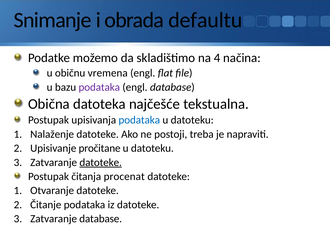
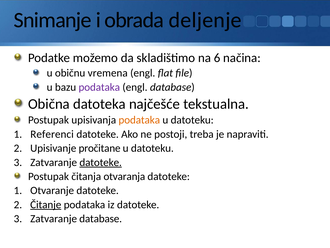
defaultu: defaultu -> deljenje
4: 4 -> 6
podataka at (139, 120) colour: blue -> orange
Nalaženje: Nalaženje -> Referenci
procenat: procenat -> otvaranja
Čitanje underline: none -> present
